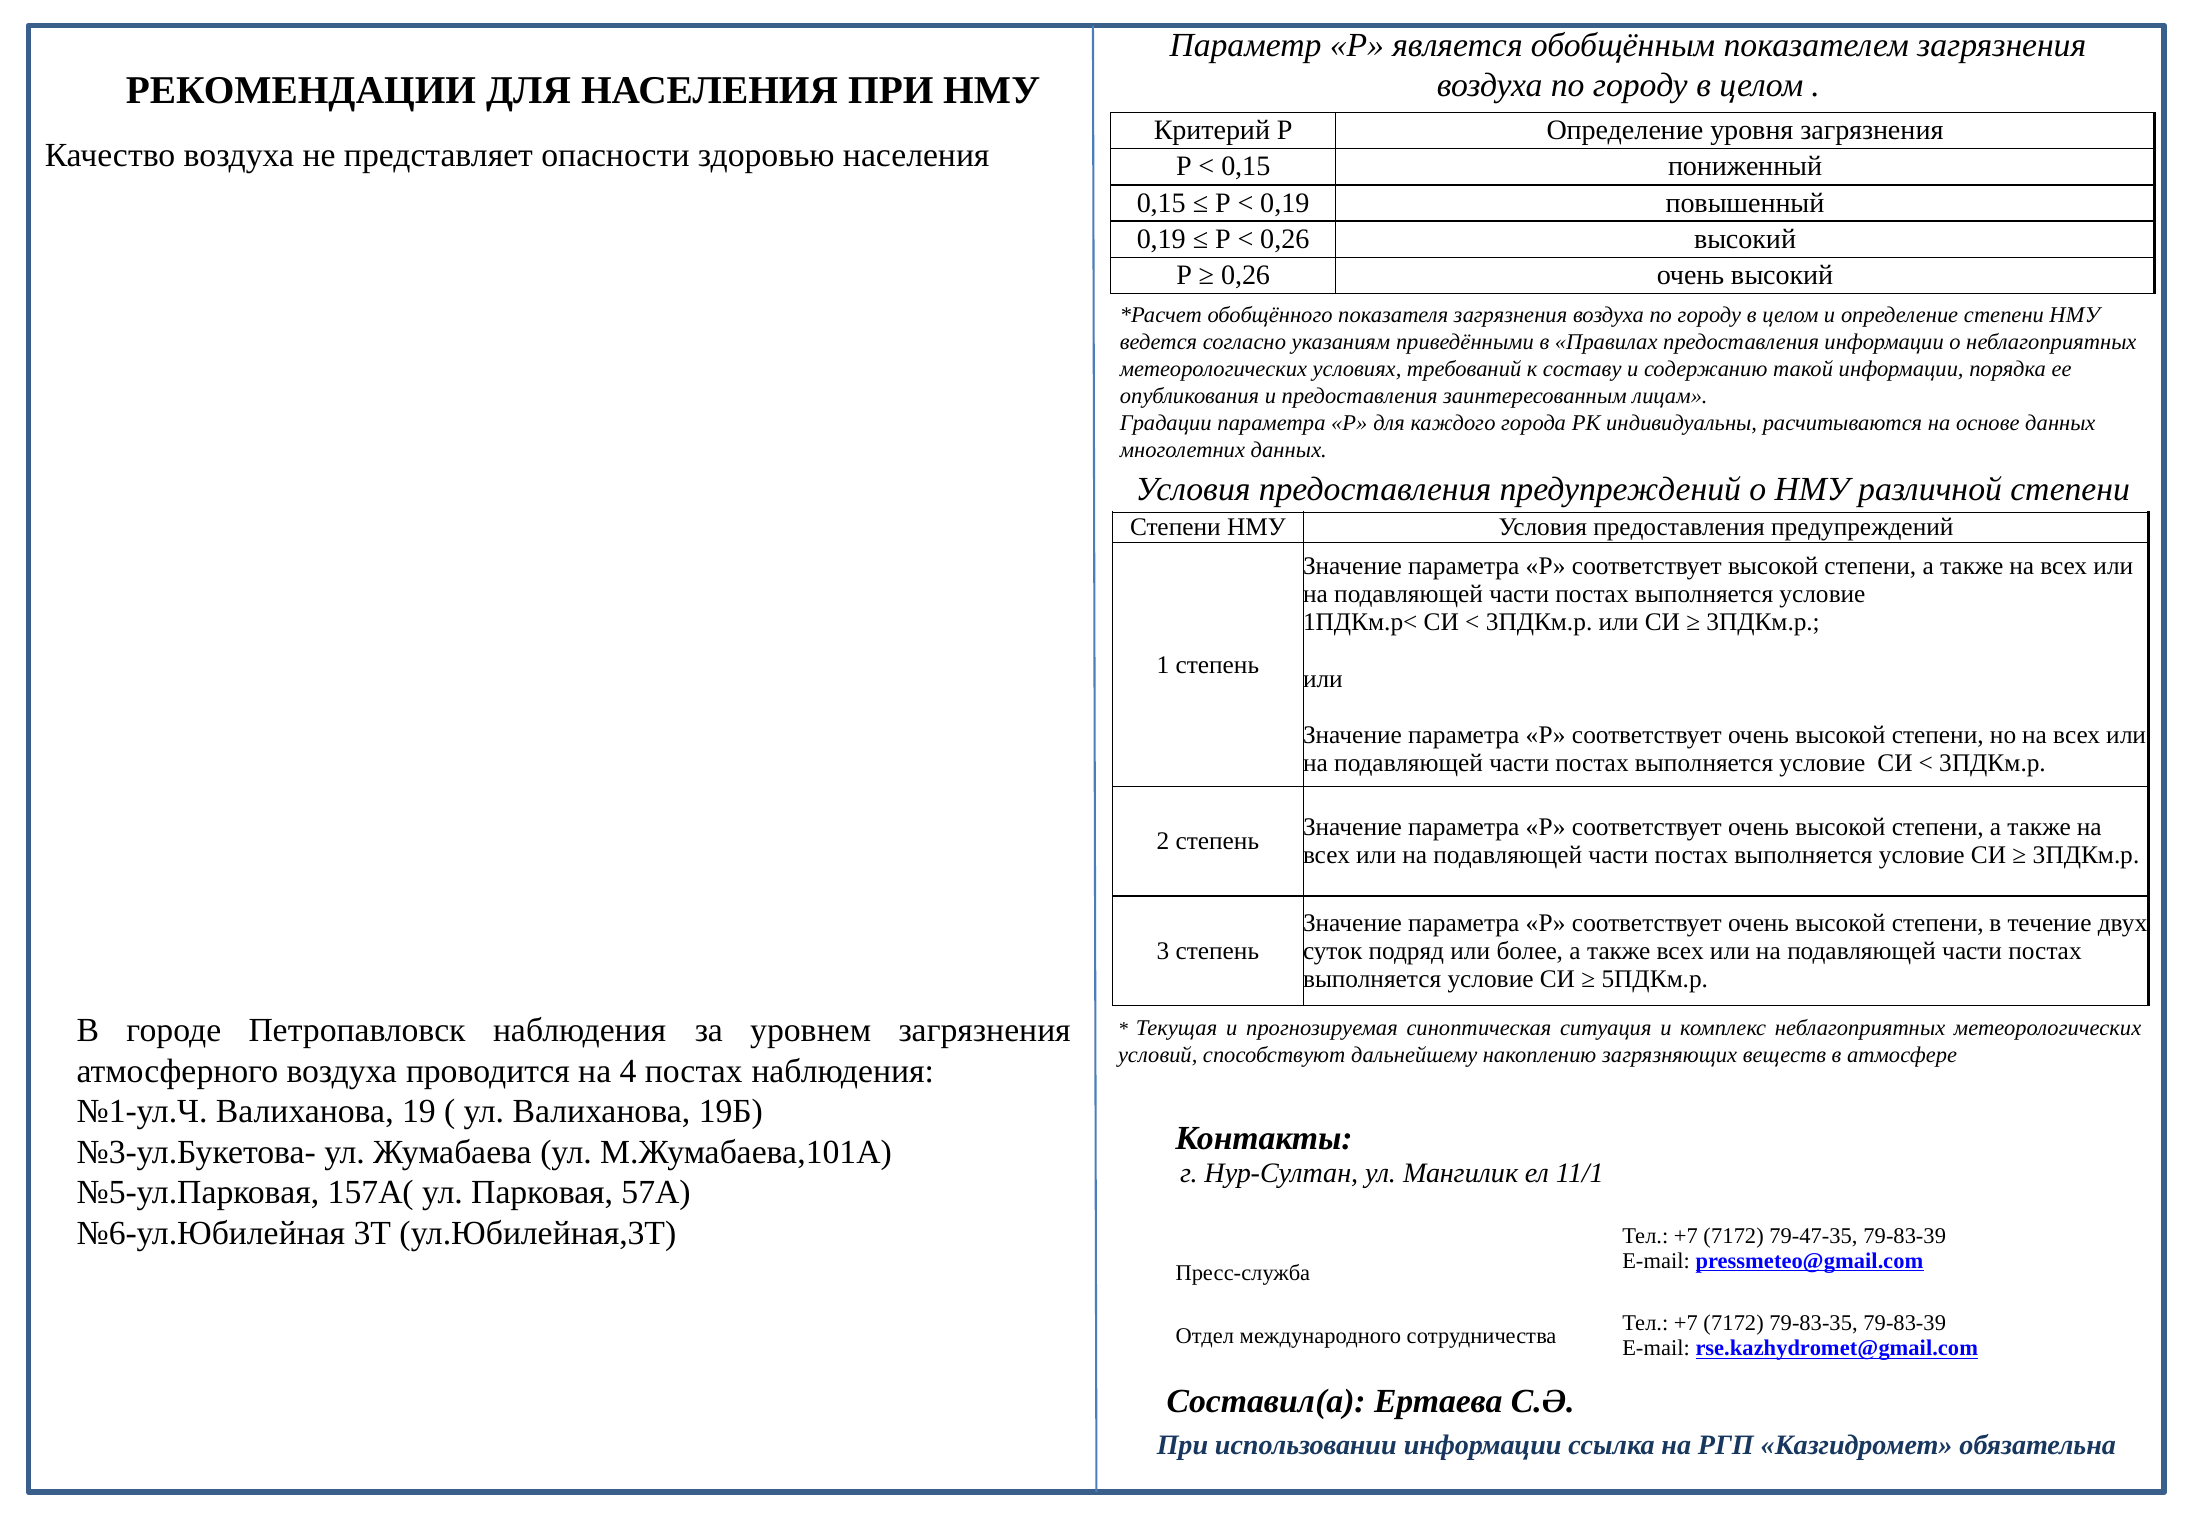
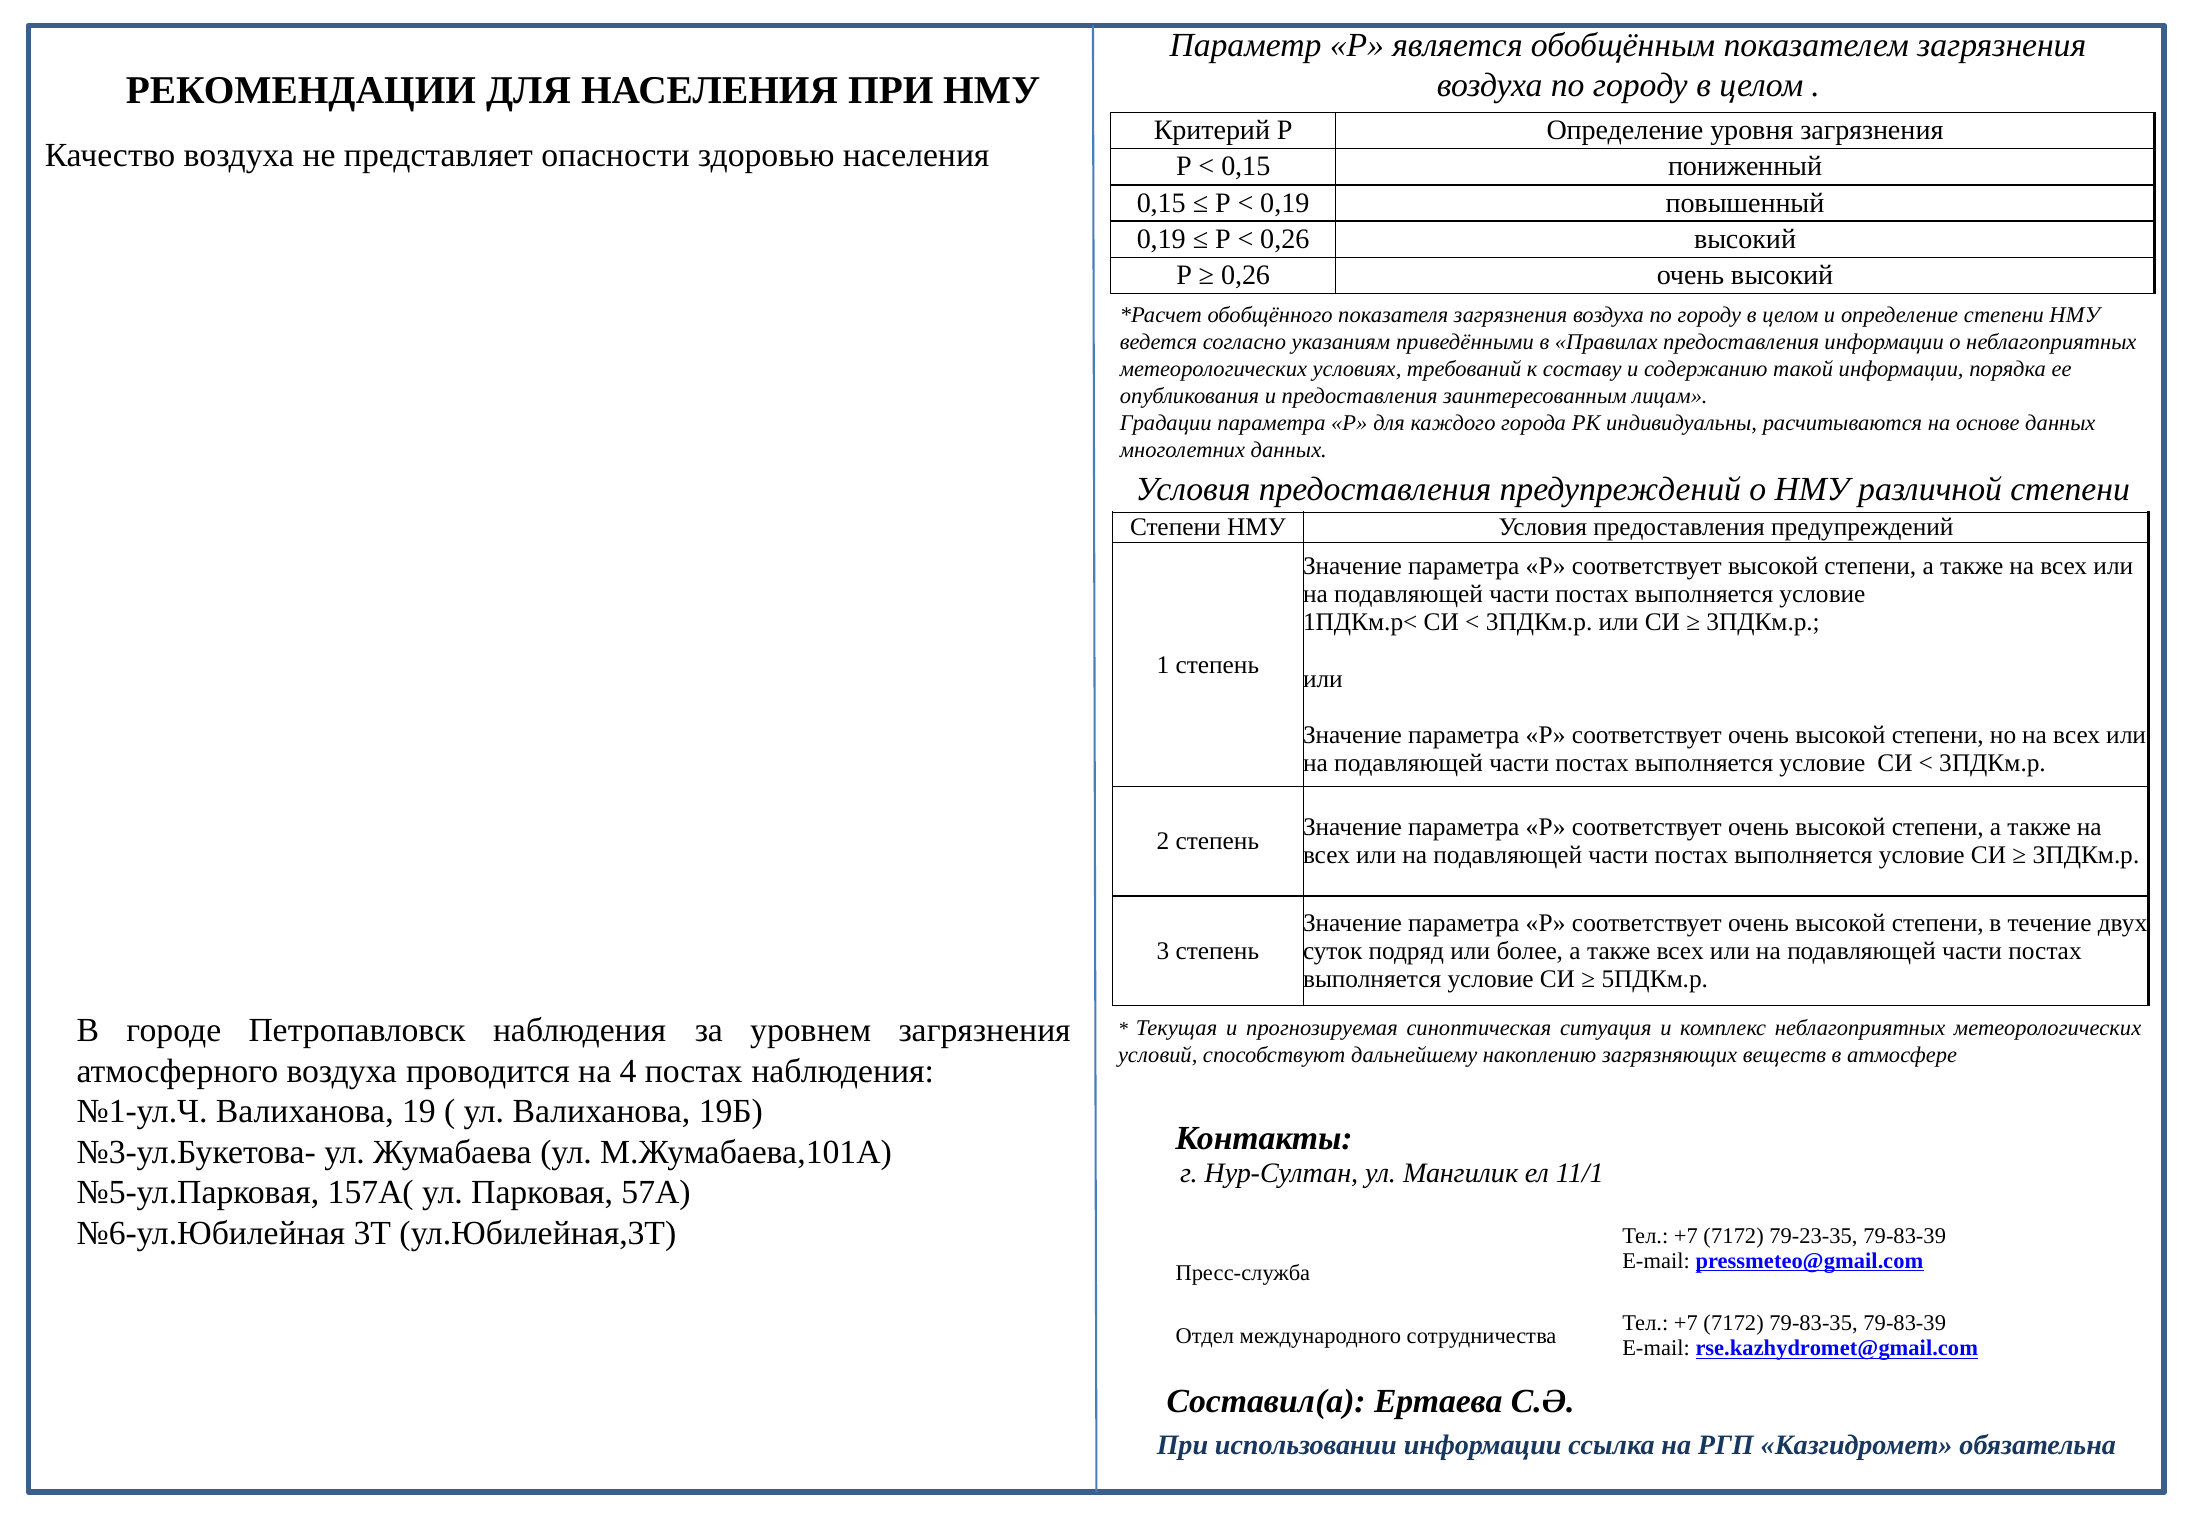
79-47-35: 79-47-35 -> 79-23-35
